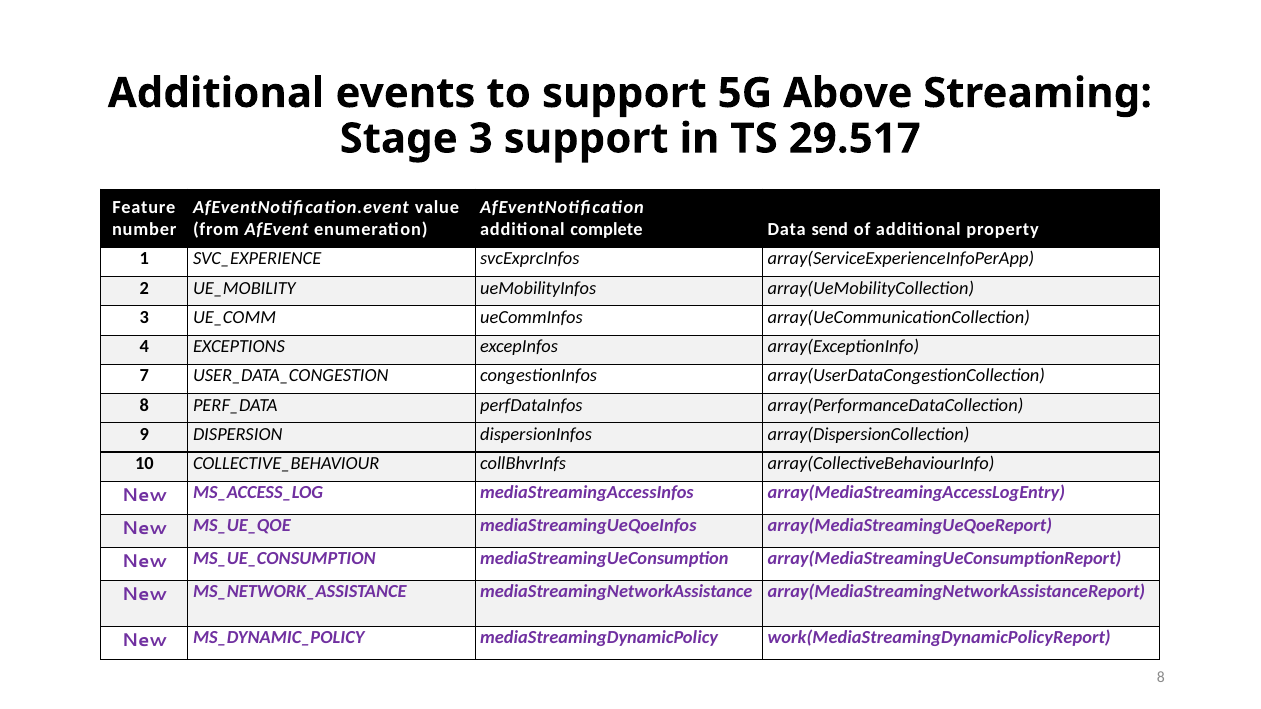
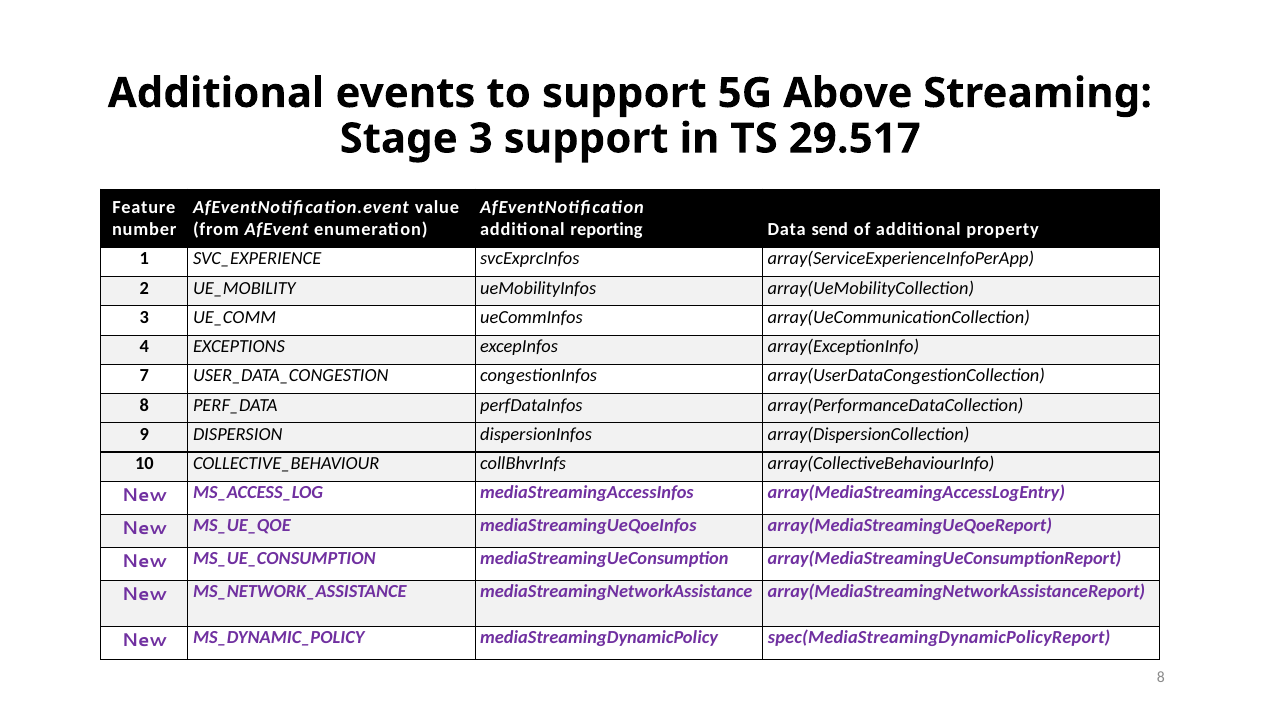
complete: complete -> reporting
work(MediaStreamingDynamicPolicyReport: work(MediaStreamingDynamicPolicyReport -> spec(MediaStreamingDynamicPolicyReport
